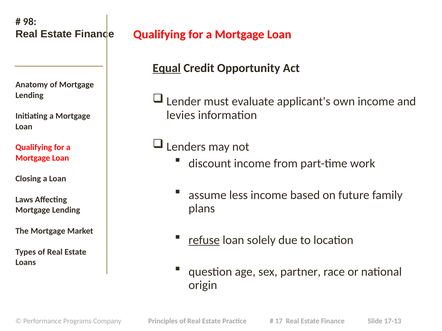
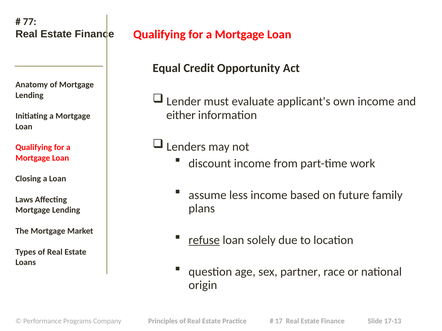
98: 98 -> 77
Equal underline: present -> none
levies: levies -> either
